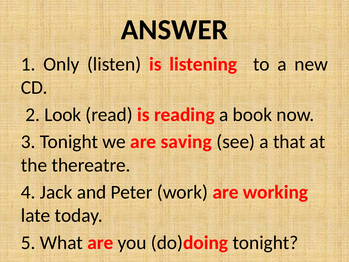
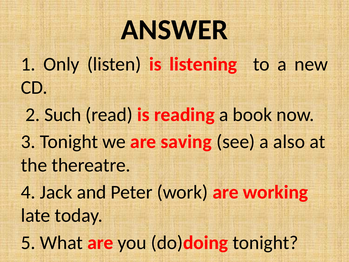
Look: Look -> Such
that: that -> also
